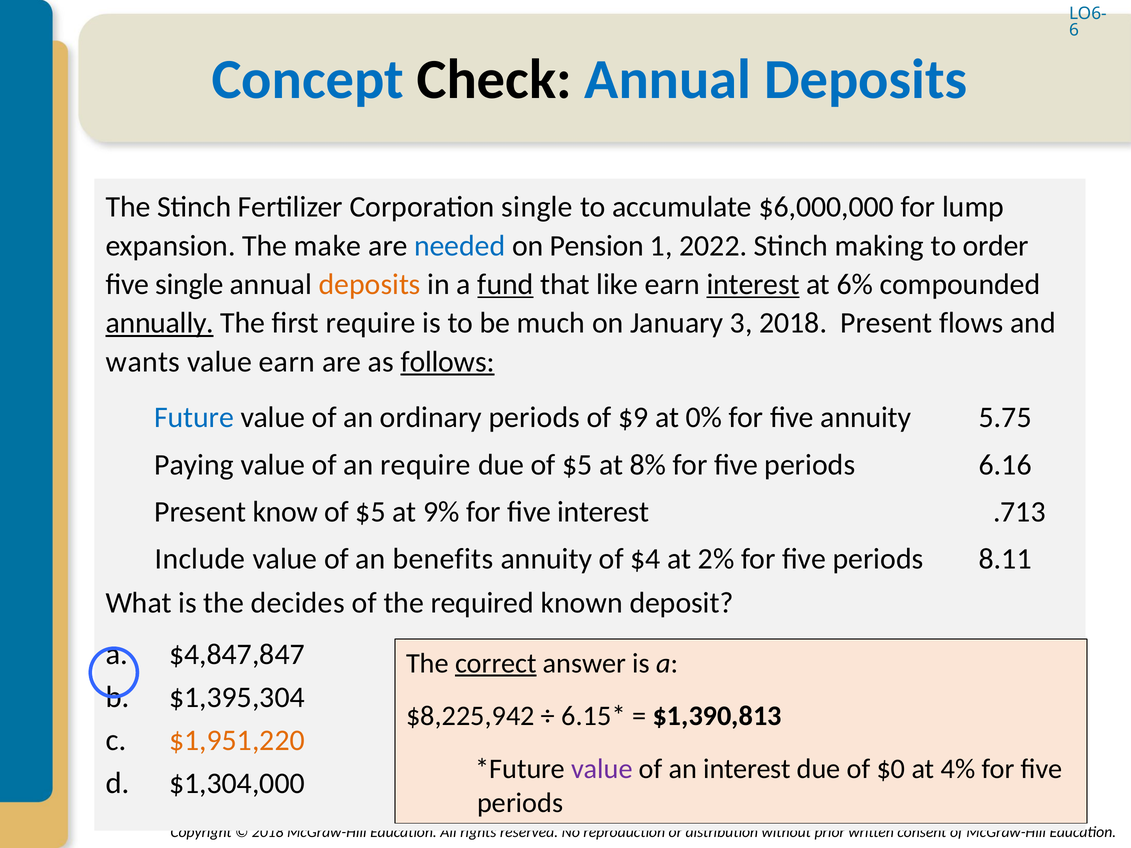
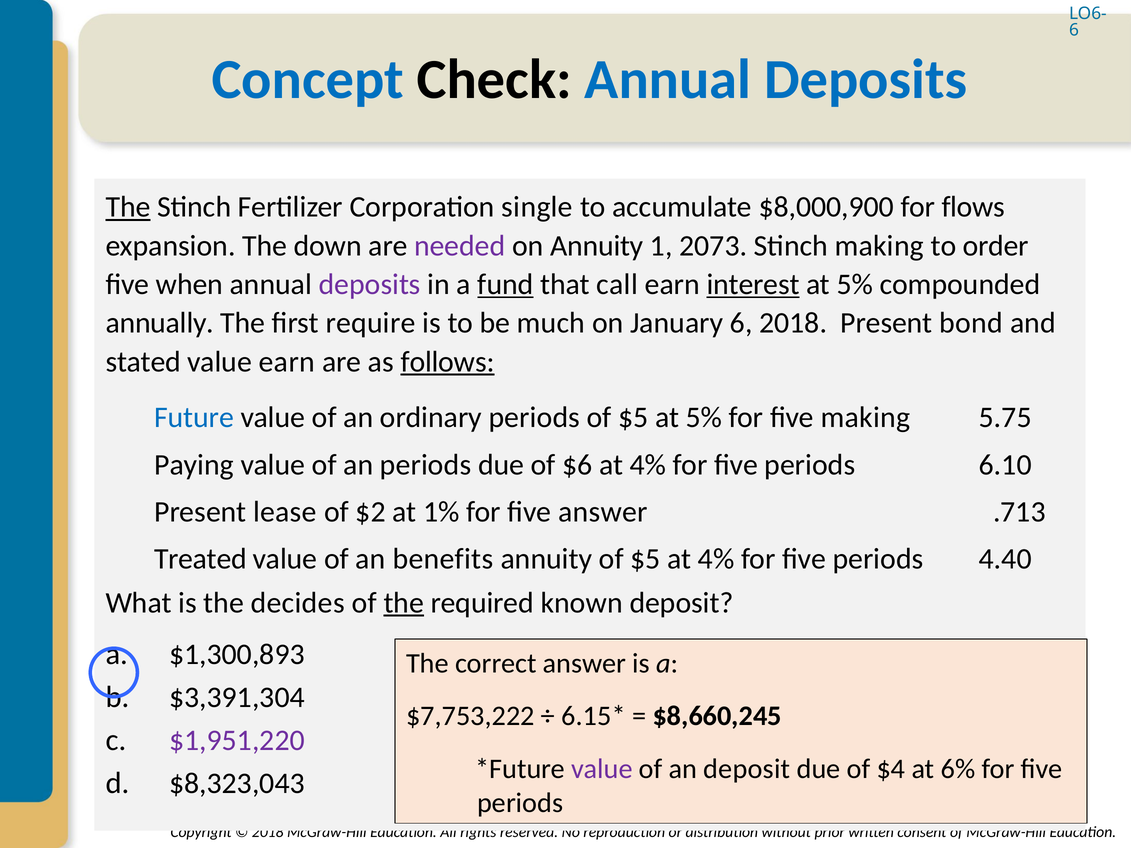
The at (128, 207) underline: none -> present
$6,000,000: $6,000,000 -> $8,000,900
lump: lump -> flows
make: make -> down
needed colour: blue -> purple
on Pension: Pension -> Annuity
2022: 2022 -> 2073
five single: single -> when
deposits at (370, 284) colour: orange -> purple
like: like -> call
6% at (855, 284): 6% -> 5%
annually underline: present -> none
January 3: 3 -> 6
flows: flows -> bond
wants: wants -> stated
$9 at (633, 418): $9 -> $5
0% at (704, 418): 0% -> 5%
five annuity: annuity -> making
an require: require -> periods
due of $5: $5 -> $6
8% at (648, 465): 8% -> 4%
6.16: 6.16 -> 6.10
know: know -> lease
$5 at (371, 512): $5 -> $2
9%: 9% -> 1%
five interest: interest -> answer
Include: Include -> Treated
annuity of $4: $4 -> $5
2% at (716, 559): 2% -> 4%
8.11: 8.11 -> 4.40
the at (404, 603) underline: none -> present
$4,847,847: $4,847,847 -> $1,300,893
correct underline: present -> none
$1,395,304: $1,395,304 -> $3,391,304
$8,225,942: $8,225,942 -> $7,753,222
$1,390,813: $1,390,813 -> $8,660,245
$1,951,220 colour: orange -> purple
an interest: interest -> deposit
$0: $0 -> $4
4%: 4% -> 6%
$1,304,000: $1,304,000 -> $8,323,043
